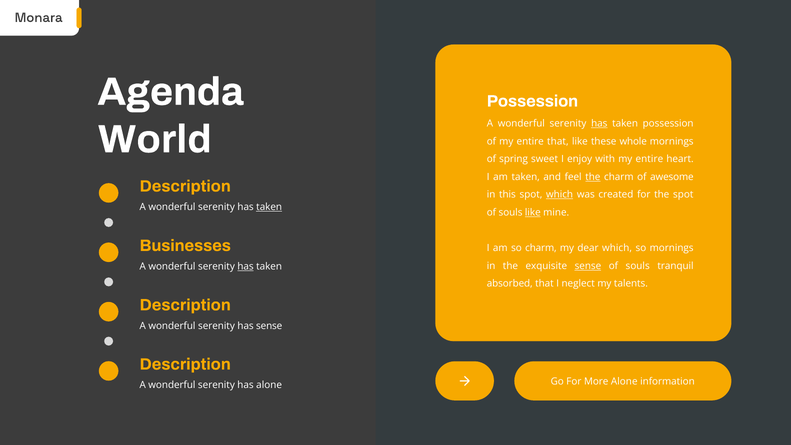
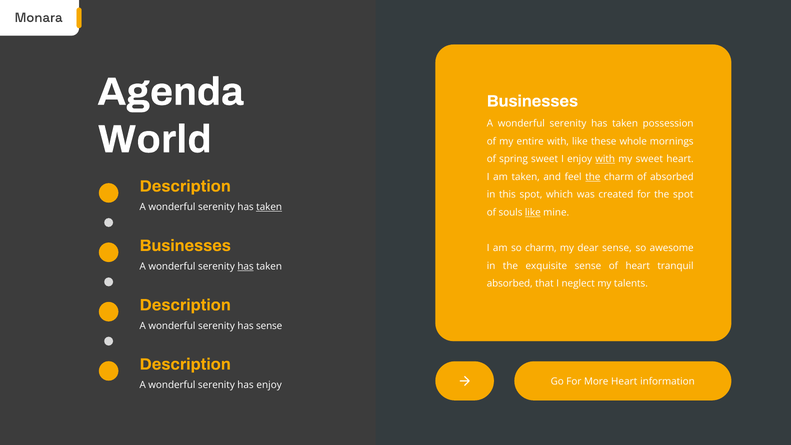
Possession at (532, 101): Possession -> Businesses
has at (599, 123) underline: present -> none
entire that: that -> with
with at (605, 159) underline: none -> present
entire at (649, 159): entire -> sweet
of awesome: awesome -> absorbed
which at (560, 195) underline: present -> none
dear which: which -> sense
so mornings: mornings -> awesome
sense at (588, 266) underline: present -> none
souls at (638, 266): souls -> heart
More Alone: Alone -> Heart
has alone: alone -> enjoy
